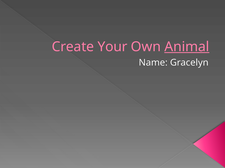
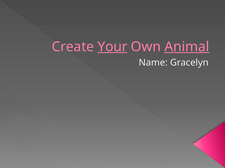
Your underline: none -> present
